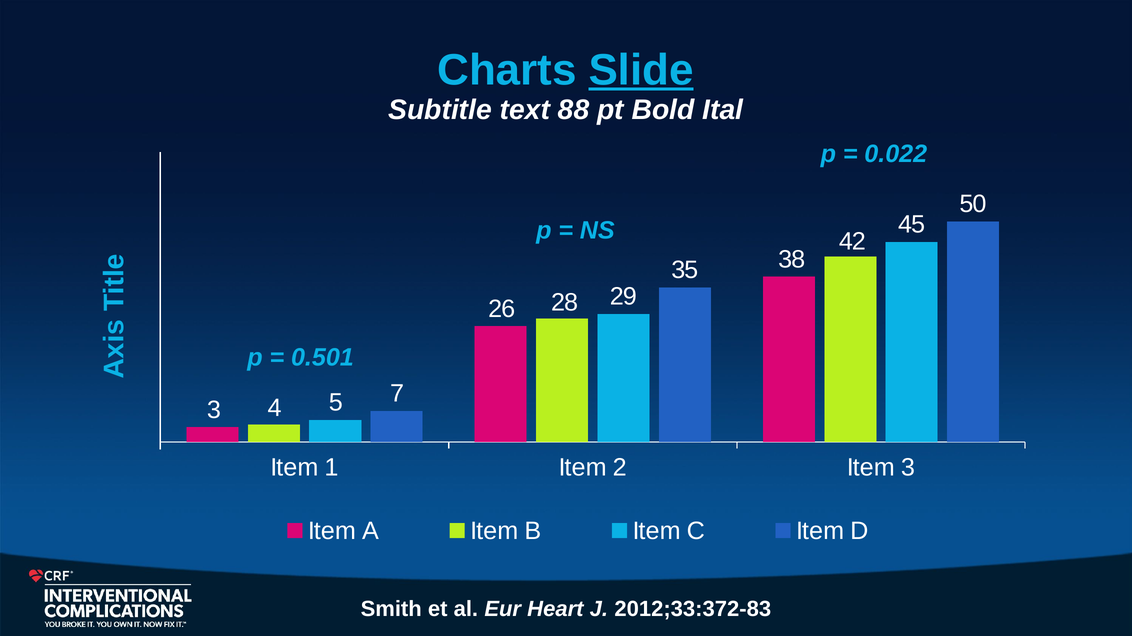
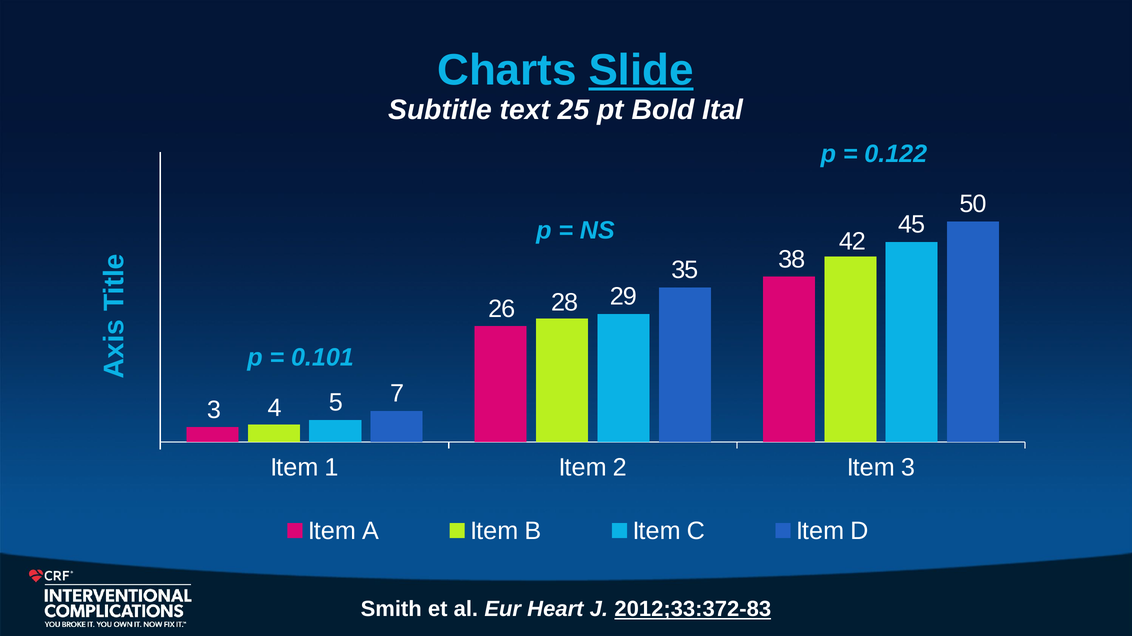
88: 88 -> 25
0.022: 0.022 -> 0.122
0.501: 0.501 -> 0.101
2012;33:372-83 underline: none -> present
